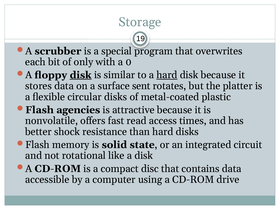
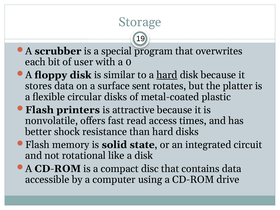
only: only -> user
disk at (81, 75) underline: present -> none
agencies: agencies -> printers
